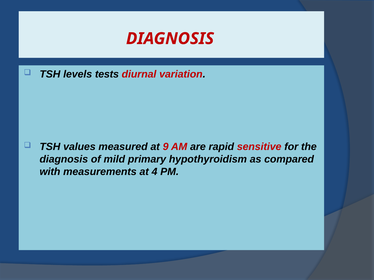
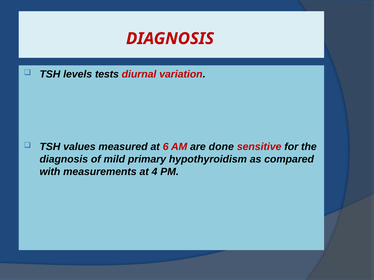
9: 9 -> 6
rapid: rapid -> done
